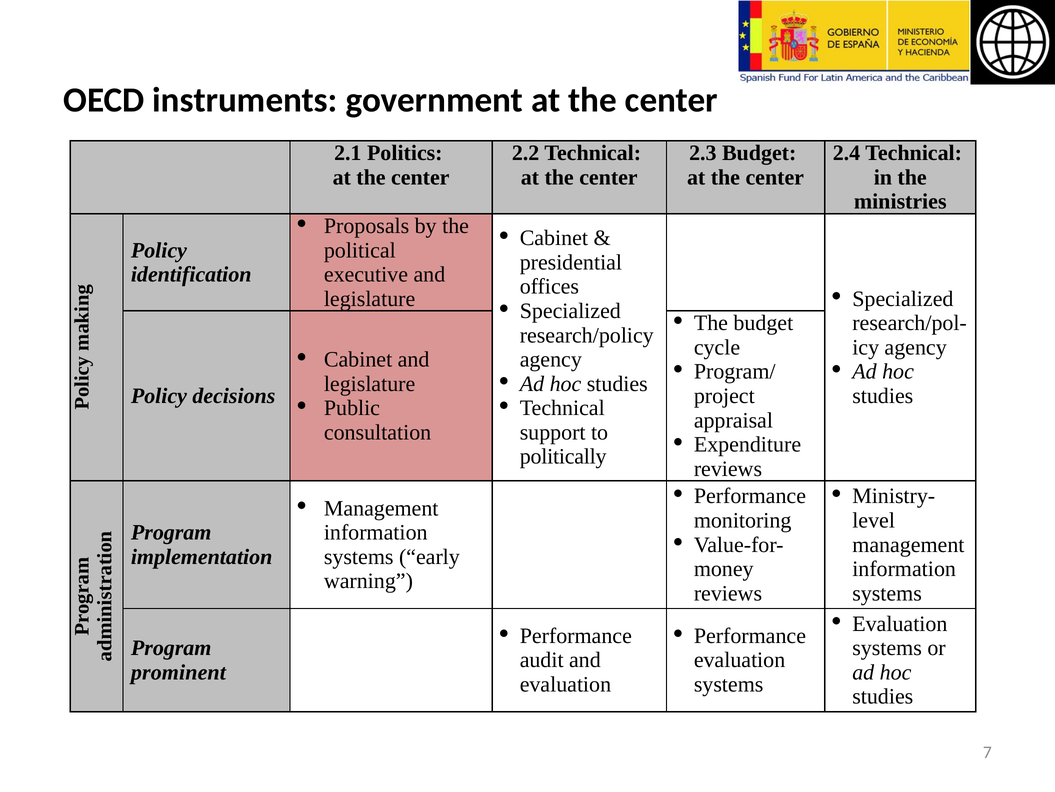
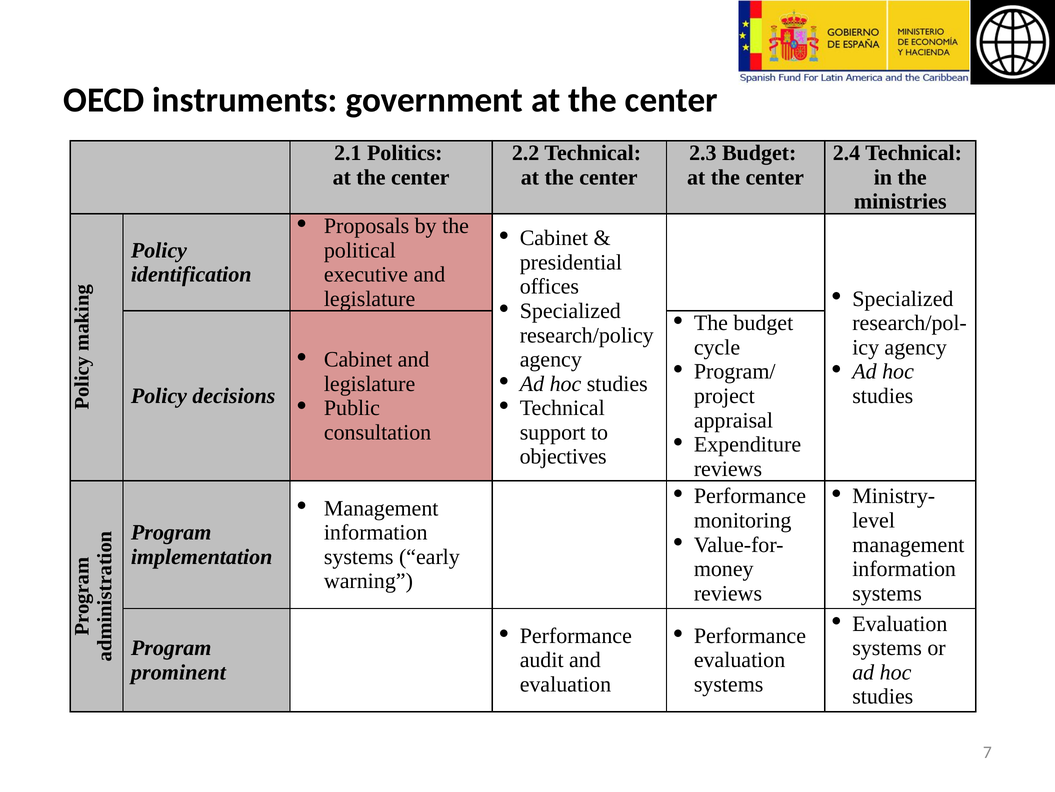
politically: politically -> objectives
